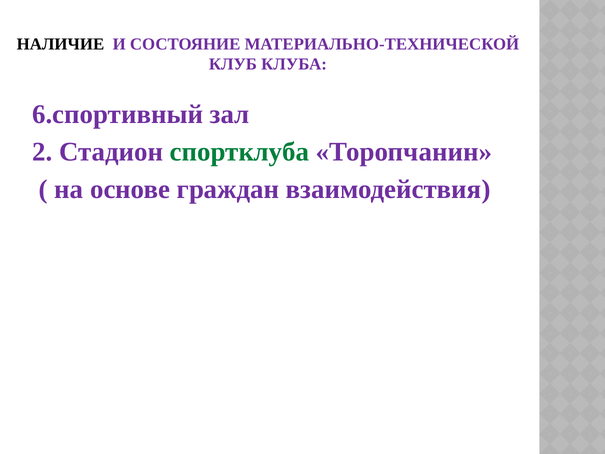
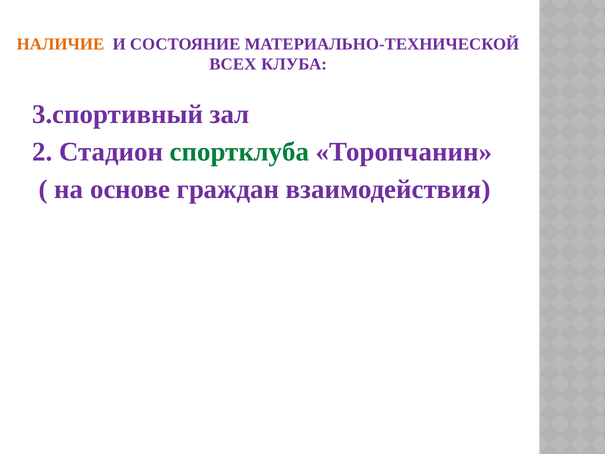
НАЛИЧИЕ colour: black -> orange
КЛУБ: КЛУБ -> ВСЕХ
6.спортивный: 6.спортивный -> 3.спортивный
